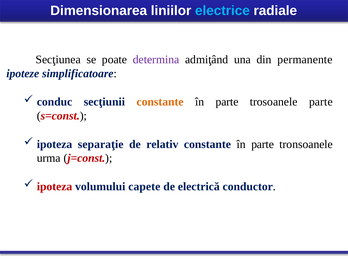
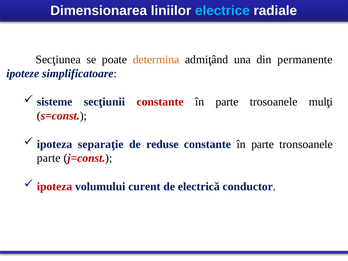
determina colour: purple -> orange
conduc: conduc -> sisteme
constante at (160, 102) colour: orange -> red
trosoanele parte: parte -> mulţi
relativ: relativ -> reduse
urma at (49, 158): urma -> parte
capete: capete -> curent
